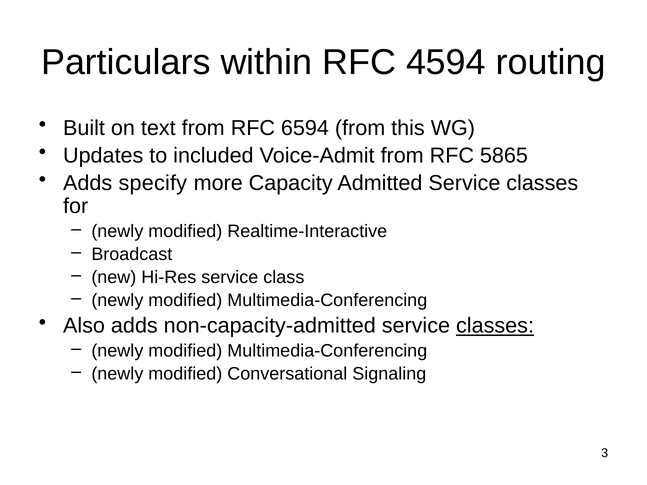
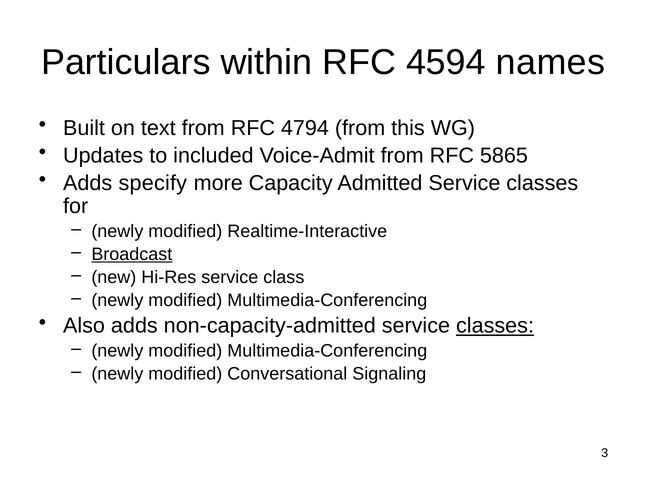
routing: routing -> names
6594: 6594 -> 4794
Broadcast underline: none -> present
